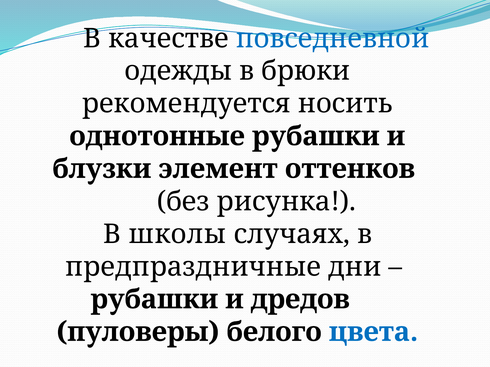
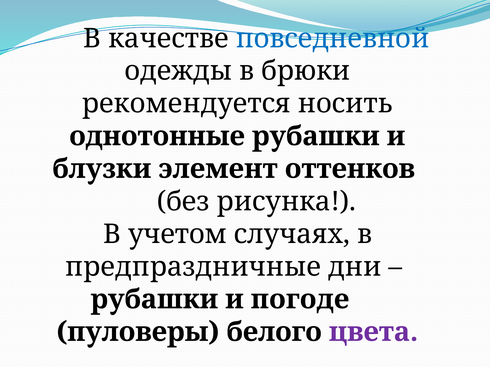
школы: школы -> учетом
дредов: дредов -> погоде
цвета colour: blue -> purple
